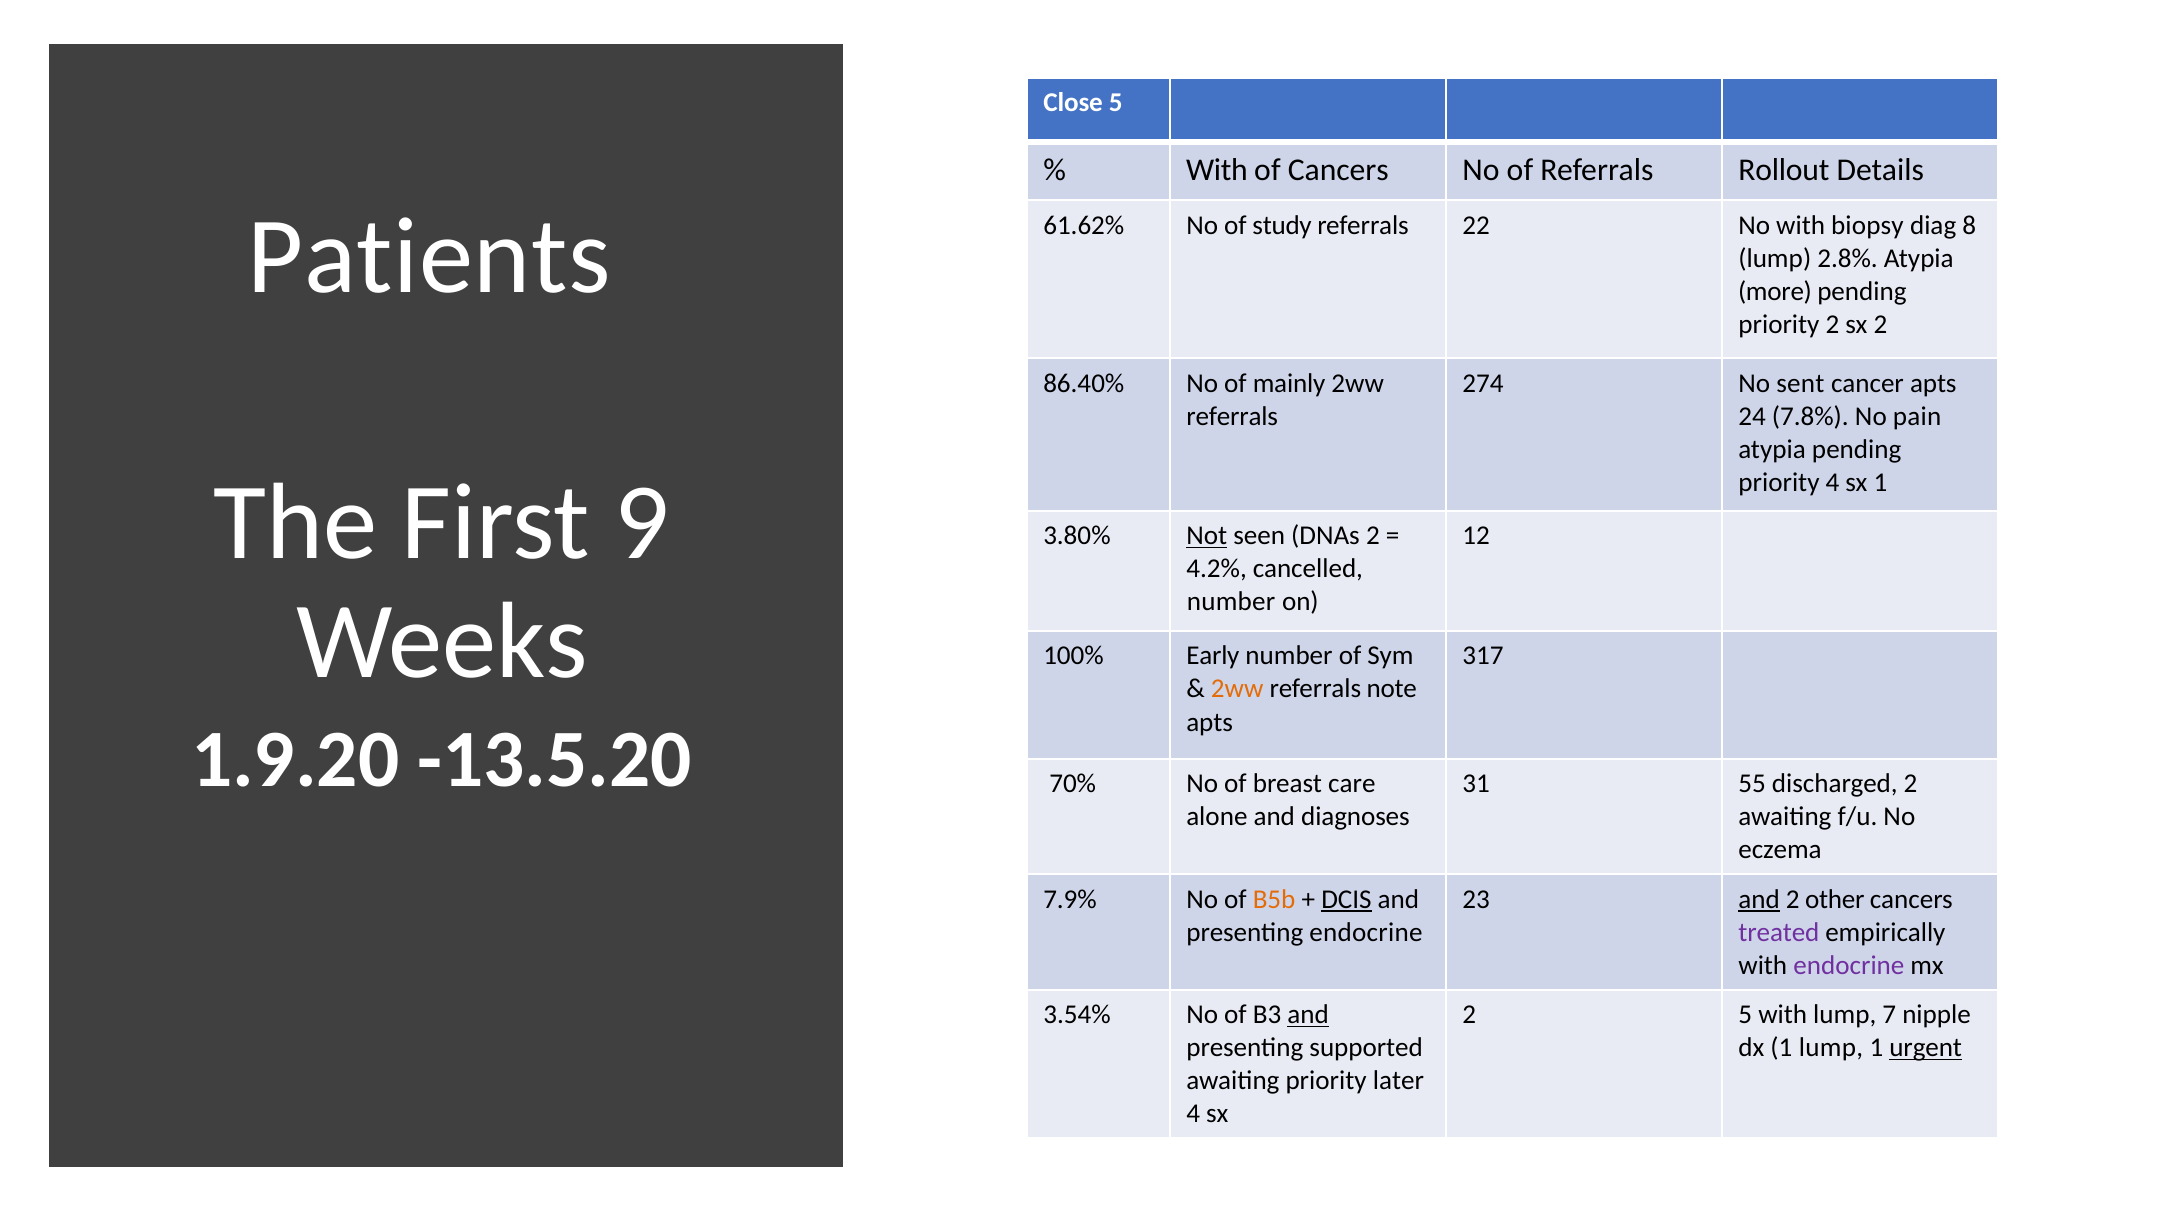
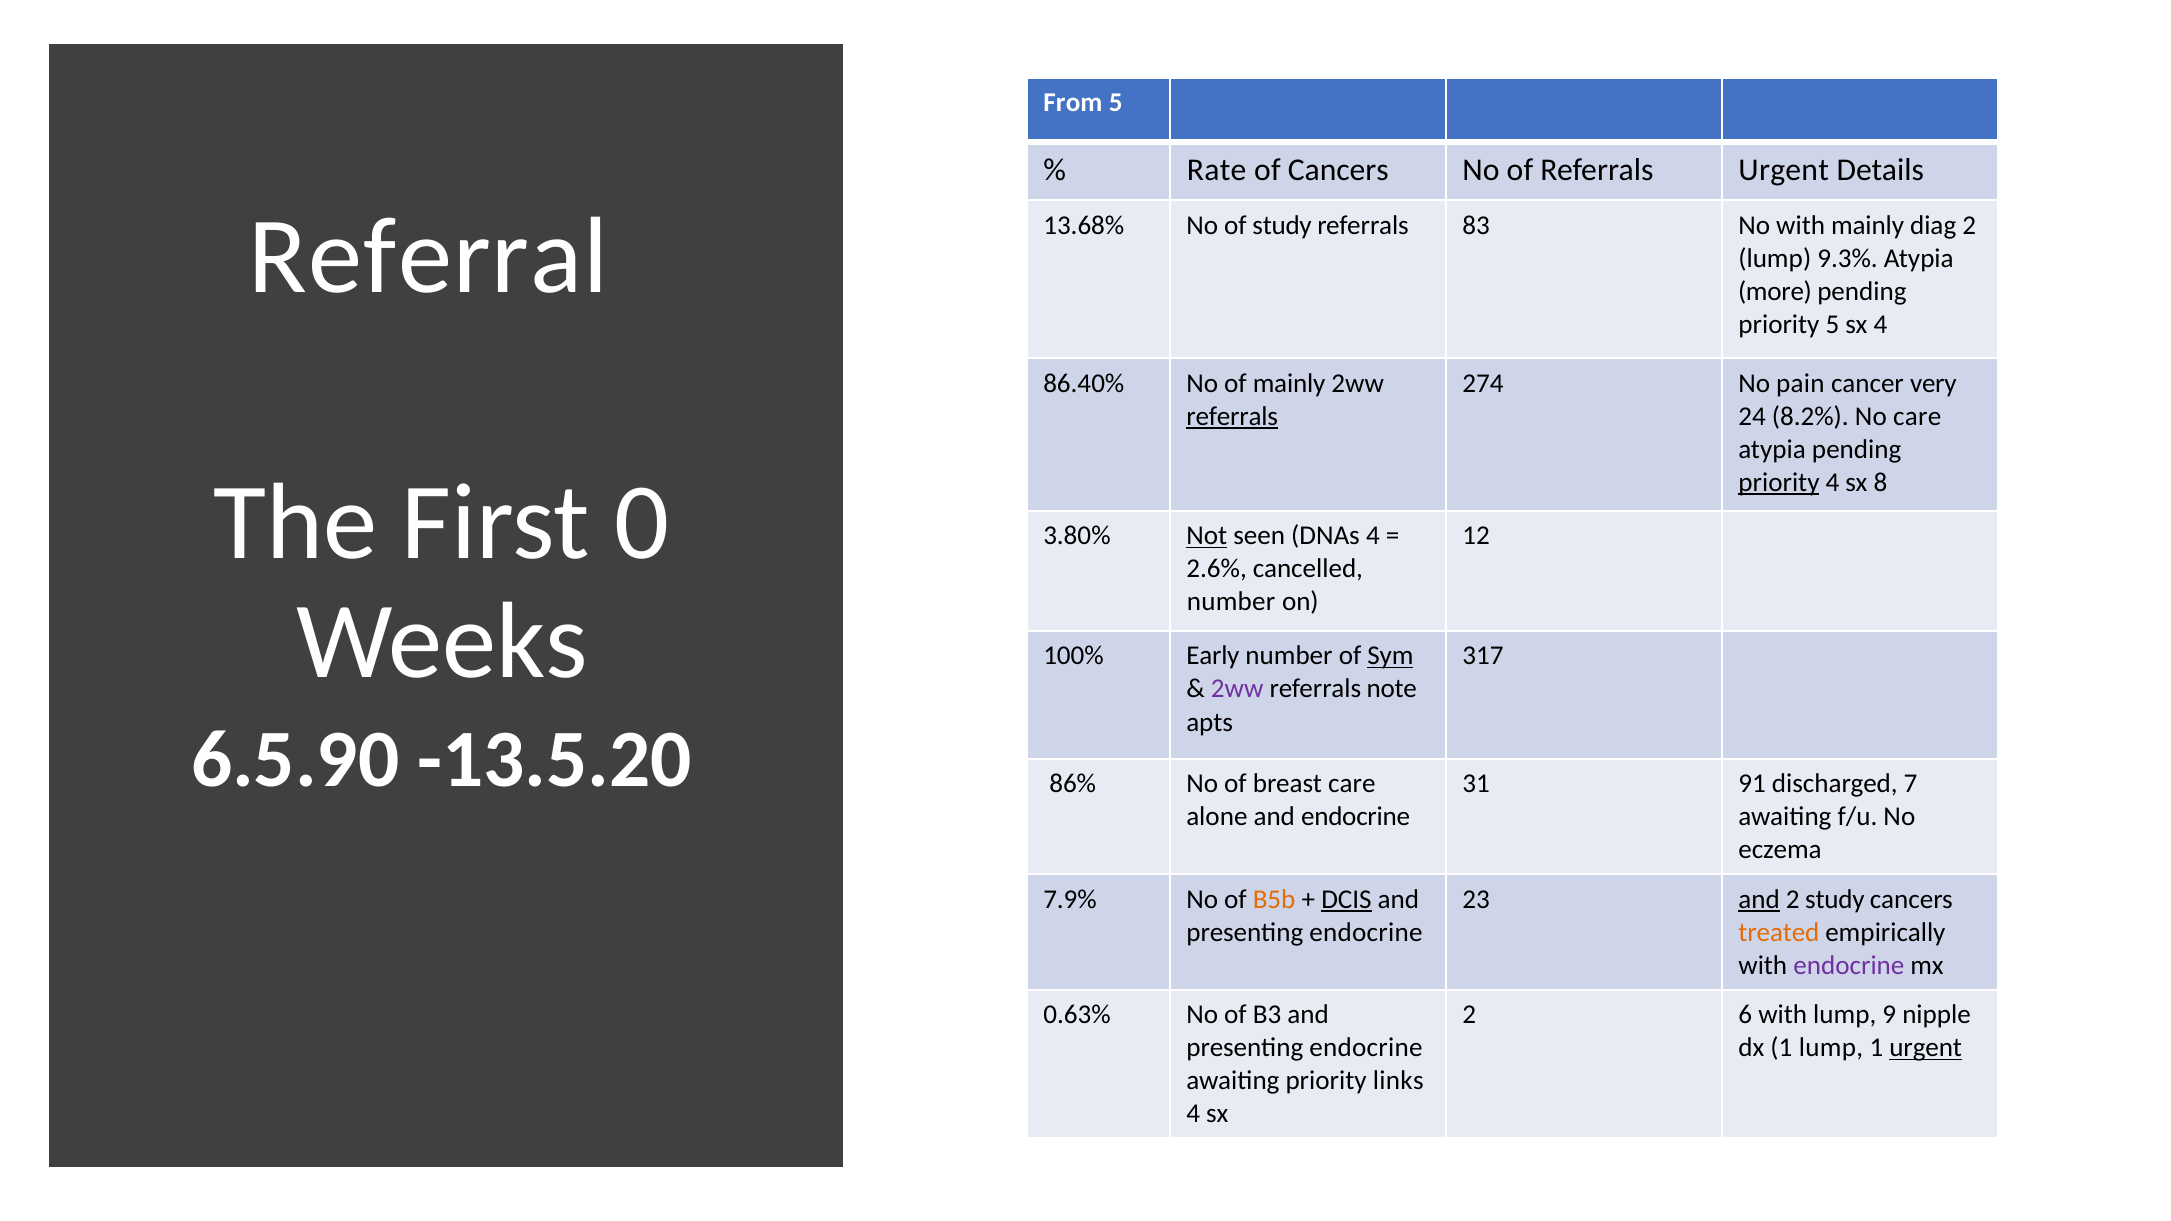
Close: Close -> From
With at (1217, 170): With -> Rate
Referrals Rollout: Rollout -> Urgent
Patients: Patients -> Referral
61.62%: 61.62% -> 13.68%
22: 22 -> 83
with biopsy: biopsy -> mainly
diag 8: 8 -> 2
2.8%: 2.8% -> 9.3%
priority 2: 2 -> 5
2 at (1880, 325): 2 -> 4
sent: sent -> pain
cancer apts: apts -> very
referrals at (1232, 416) underline: none -> present
7.8%: 7.8% -> 8.2%
No pain: pain -> care
priority at (1779, 482) underline: none -> present
sx 1: 1 -> 8
9: 9 -> 0
DNAs 2: 2 -> 4
4.2%: 4.2% -> 2.6%
Sym underline: none -> present
2ww at (1237, 689) colour: orange -> purple
1.9.20: 1.9.20 -> 6.5.90
70%: 70% -> 86%
55: 55 -> 91
discharged 2: 2 -> 7
and diagnoses: diagnoses -> endocrine
2 other: other -> study
treated colour: purple -> orange
3.54%: 3.54% -> 0.63%
and at (1308, 1015) underline: present -> none
2 5: 5 -> 6
7: 7 -> 9
supported at (1366, 1048): supported -> endocrine
later: later -> links
